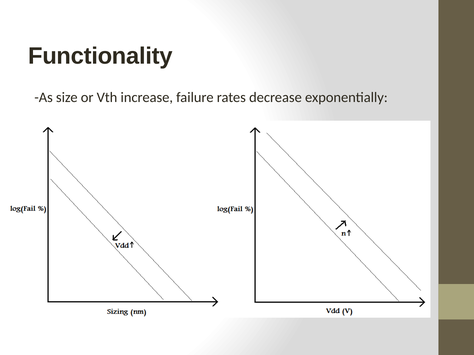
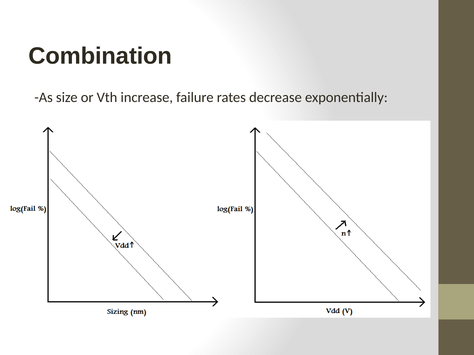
Functionality: Functionality -> Combination
